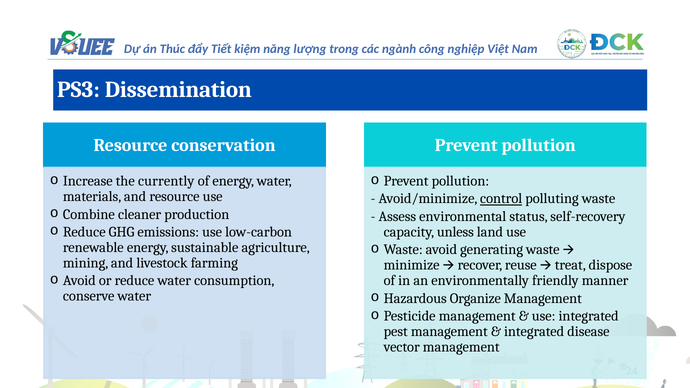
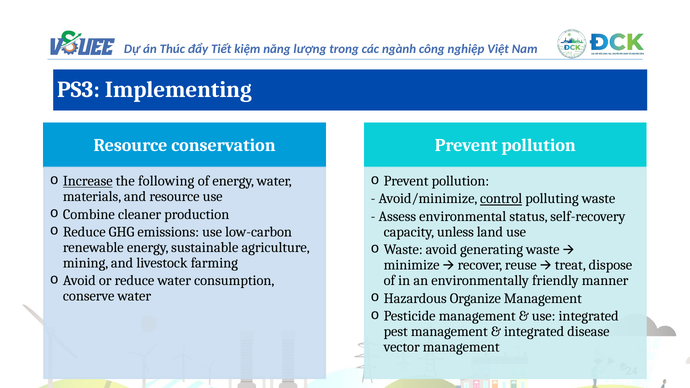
Dissemination: Dissemination -> Implementing
Increase underline: none -> present
currently: currently -> following
